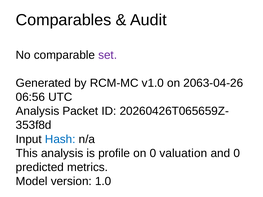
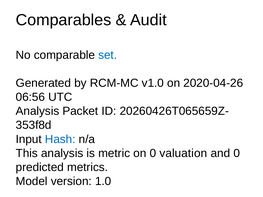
set colour: purple -> blue
2063-04-26: 2063-04-26 -> 2020-04-26
profile: profile -> metric
